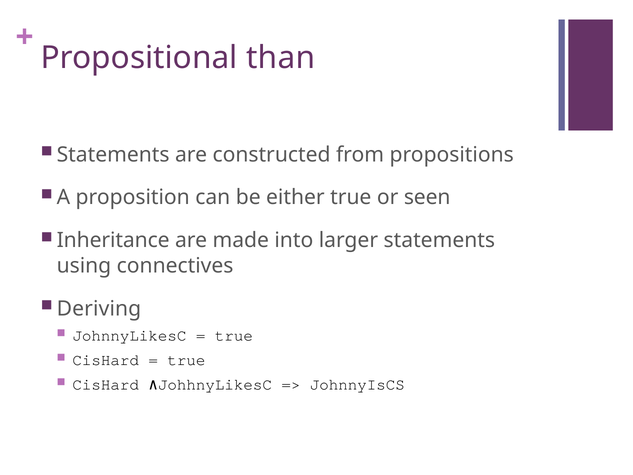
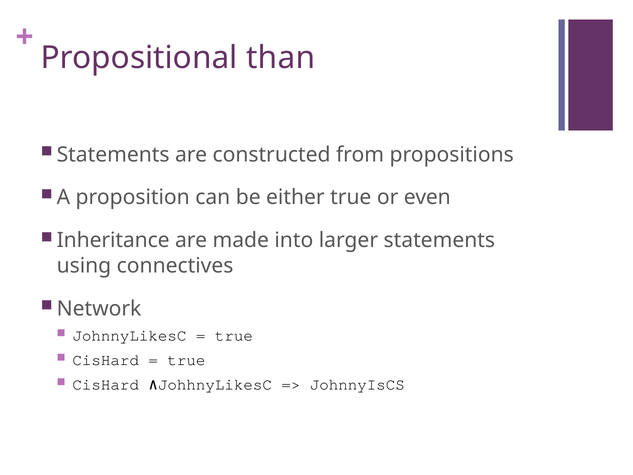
seen: seen -> even
Deriving: Deriving -> Network
